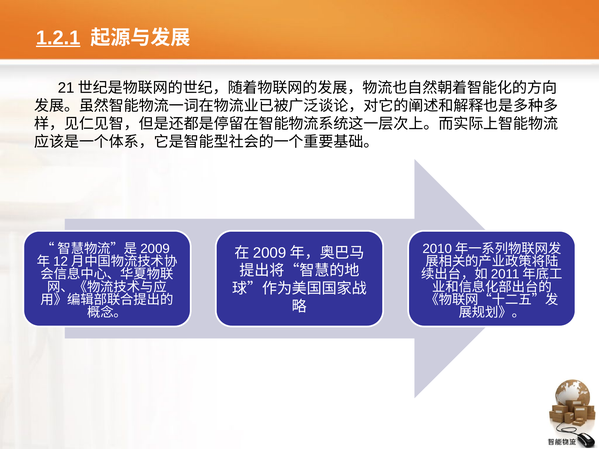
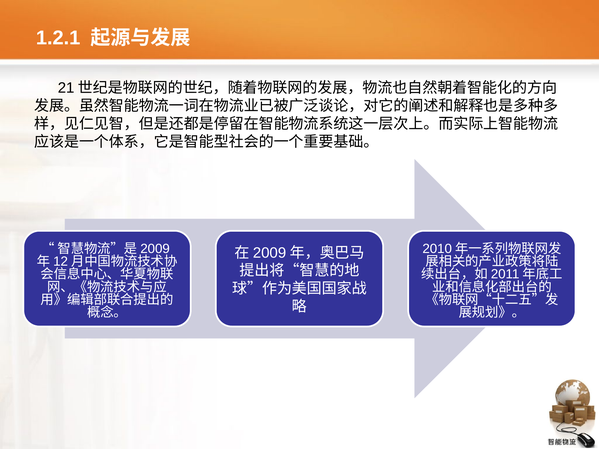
1.2.1 underline: present -> none
